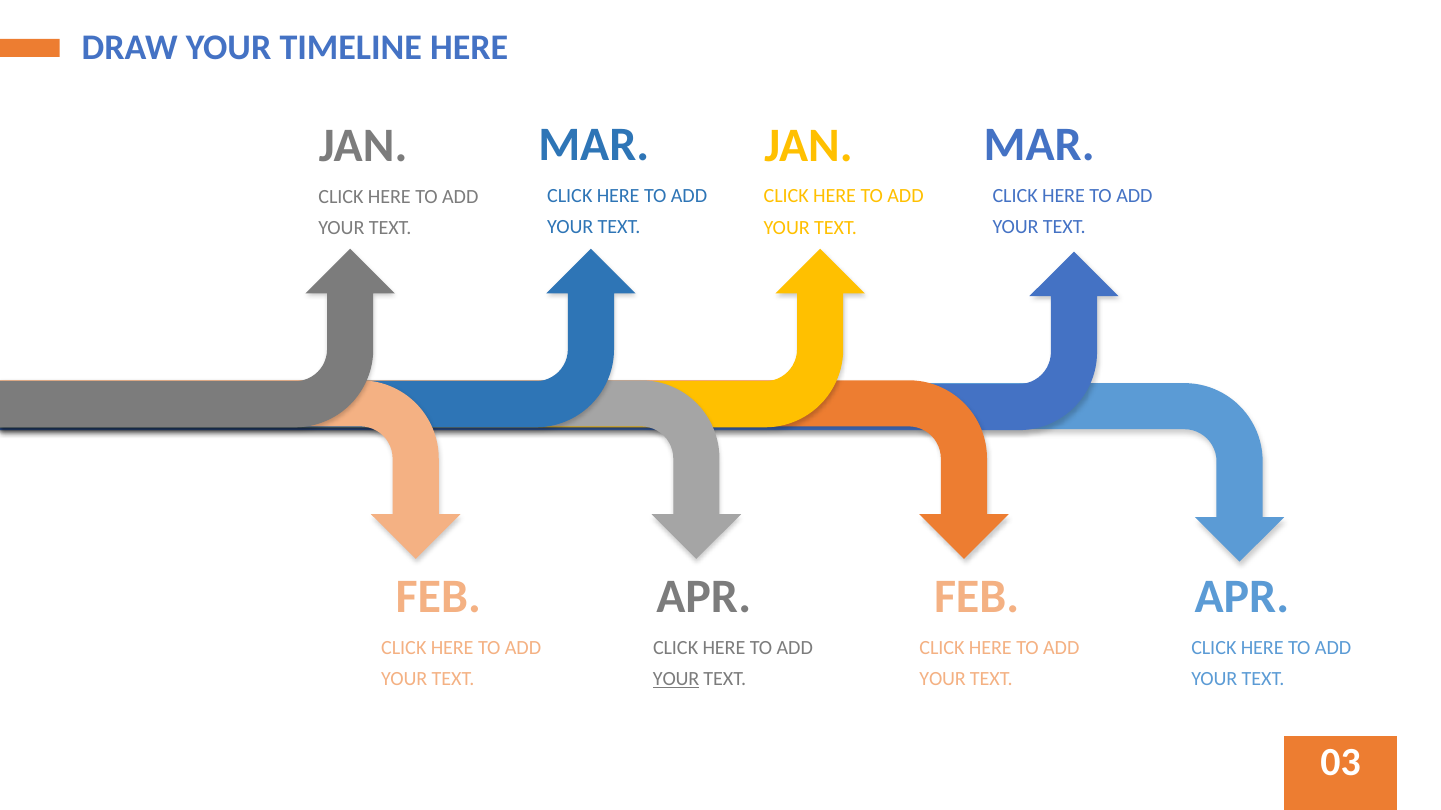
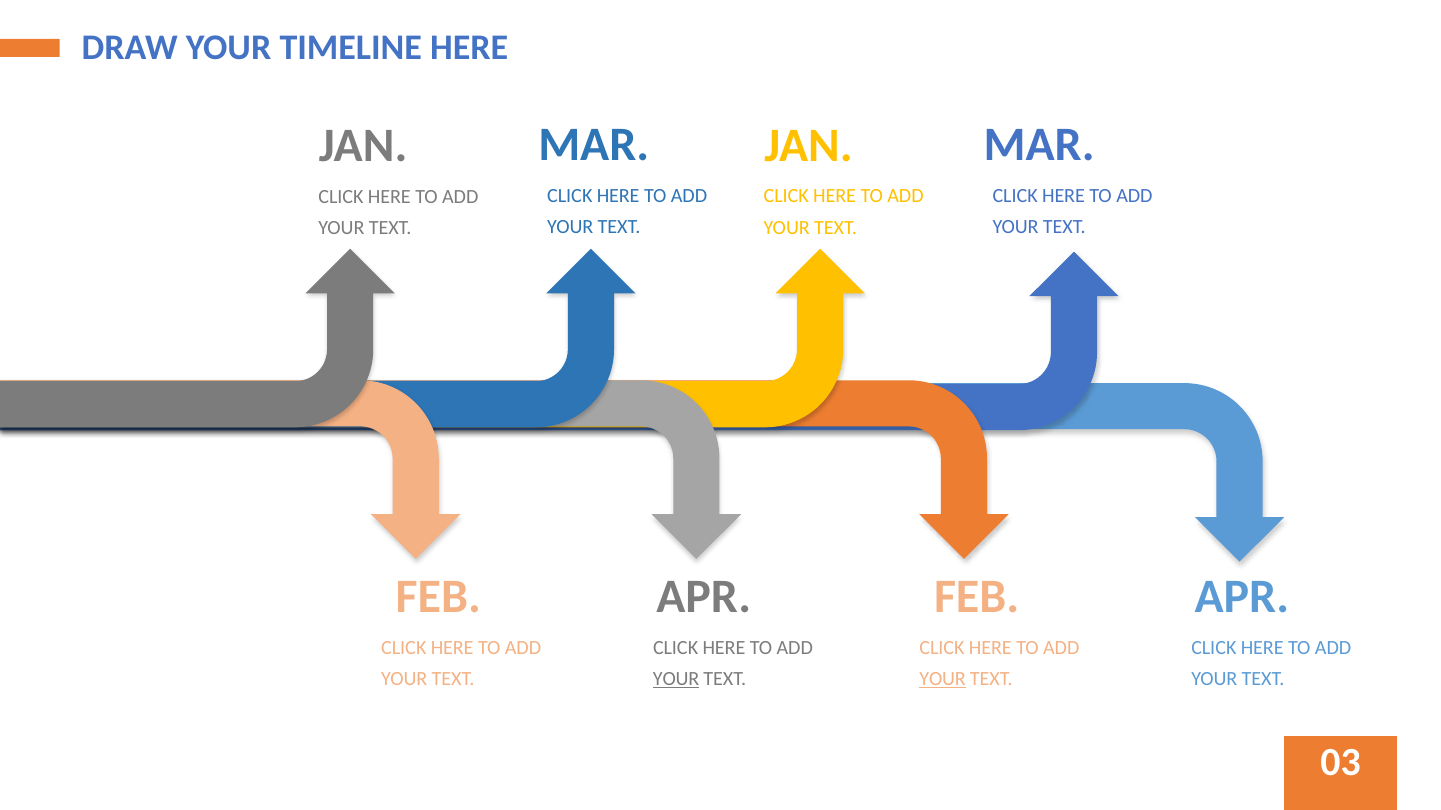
YOUR at (943, 679) underline: none -> present
